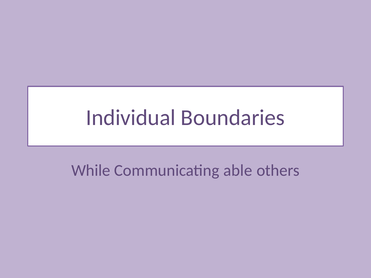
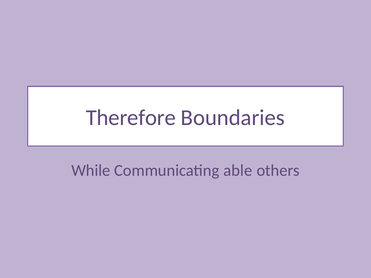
Individual: Individual -> Therefore
